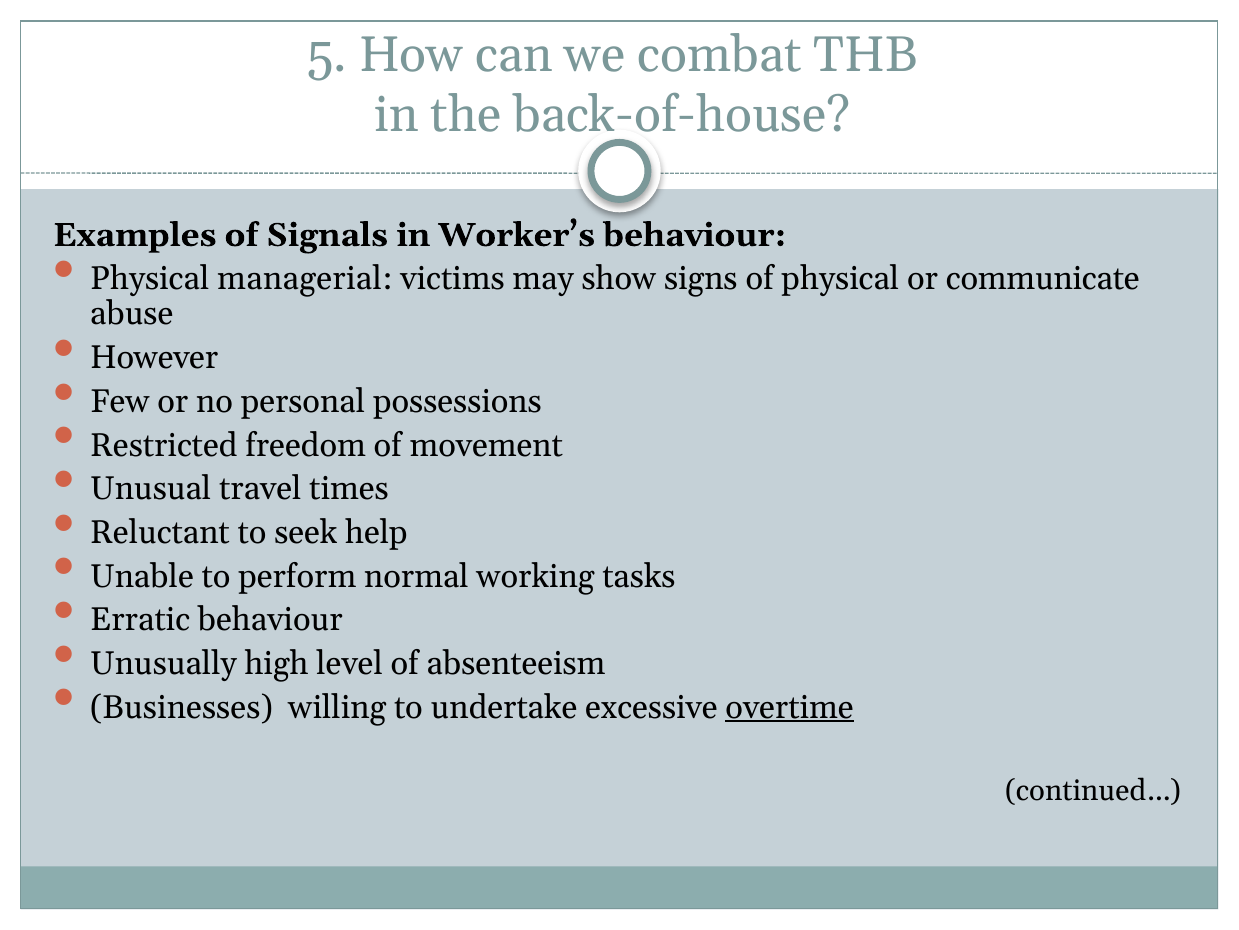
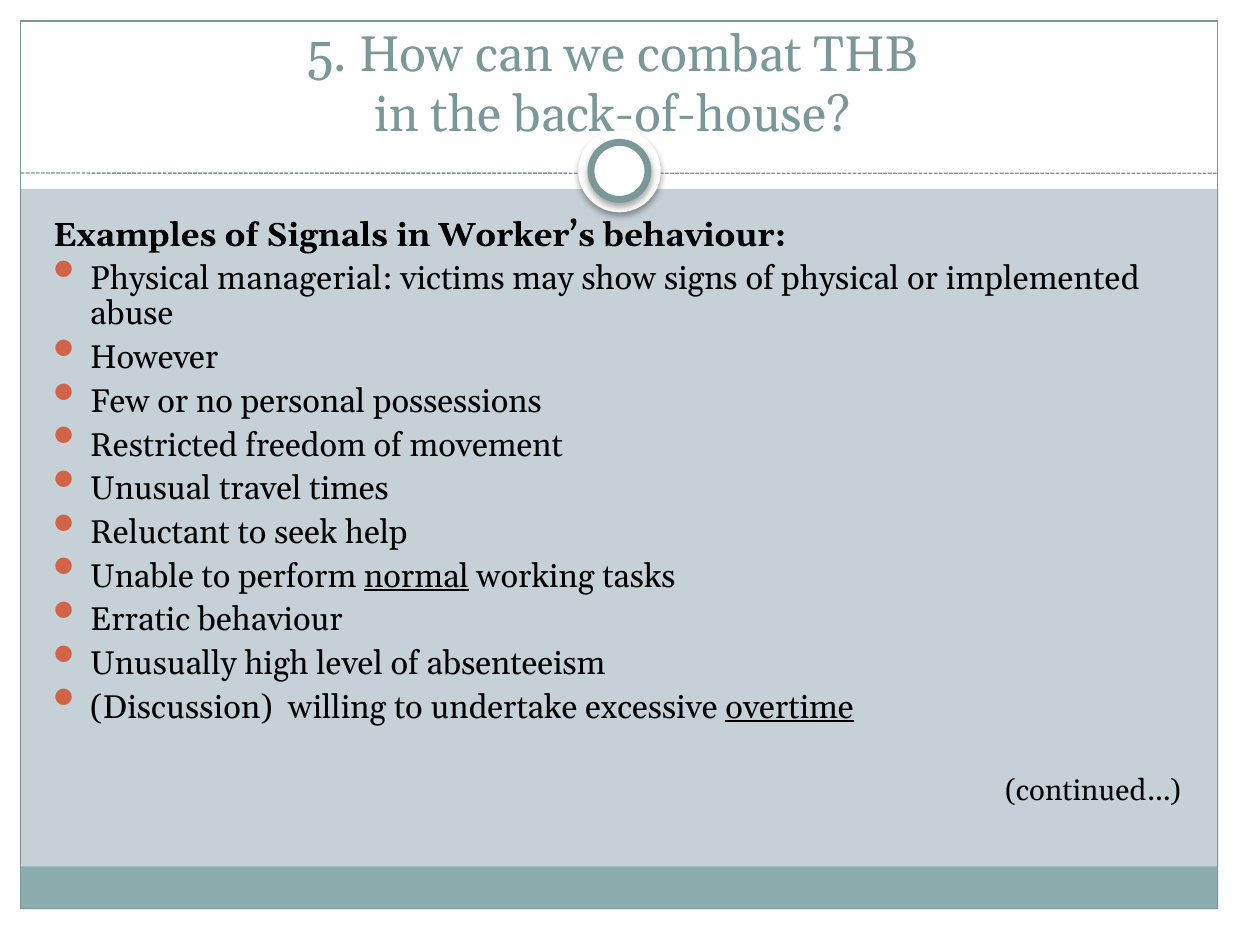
communicate: communicate -> implemented
normal underline: none -> present
Businesses: Businesses -> Discussion
